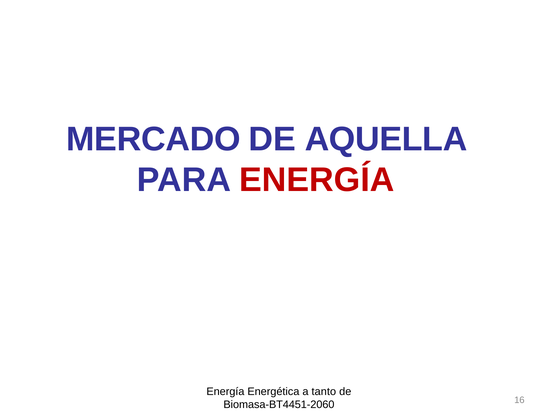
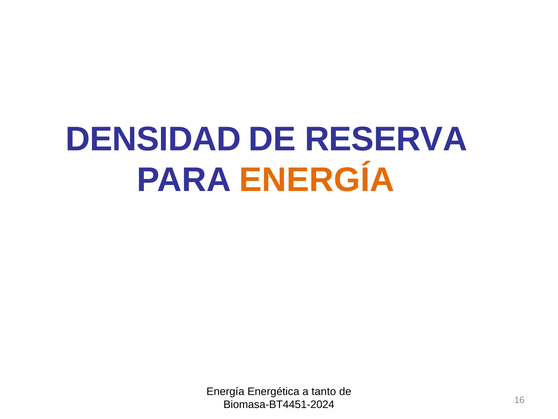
MERCADO: MERCADO -> DENSIDAD
AQUELLA: AQUELLA -> RESERVA
ENERGÍA at (317, 180) colour: red -> orange
Biomasa-BT4451-2060: Biomasa-BT4451-2060 -> Biomasa-BT4451-2024
